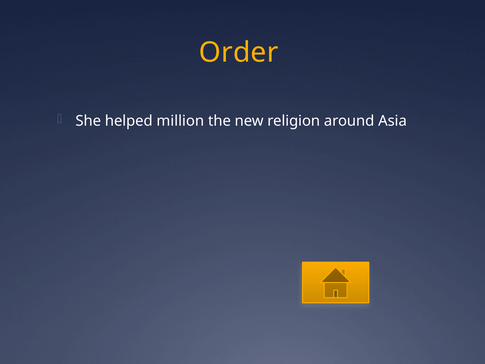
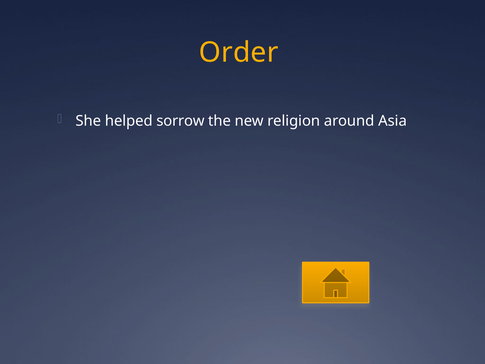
million: million -> sorrow
